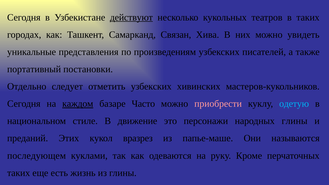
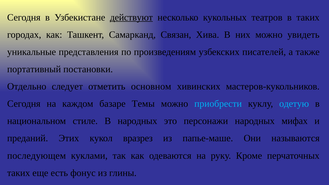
отметить узбекских: узбекских -> основном
каждом underline: present -> none
Часто: Часто -> Темы
приобрести colour: pink -> light blue
В движение: движение -> народных
народных глины: глины -> мифах
жизнь: жизнь -> фонус
